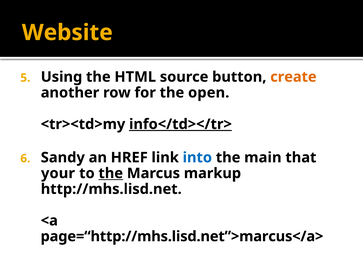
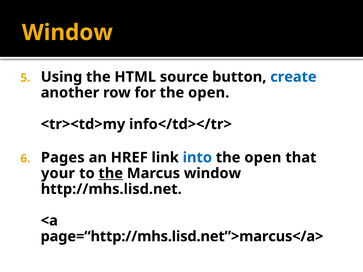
Website at (67, 33): Website -> Window
create colour: orange -> blue
info</td></tr> underline: present -> none
Sandy: Sandy -> Pages
main at (263, 158): main -> open
Marcus markup: markup -> window
